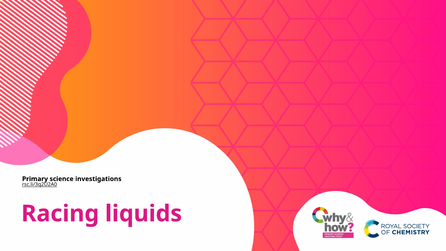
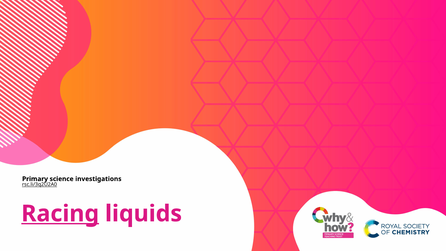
Racing underline: none -> present
